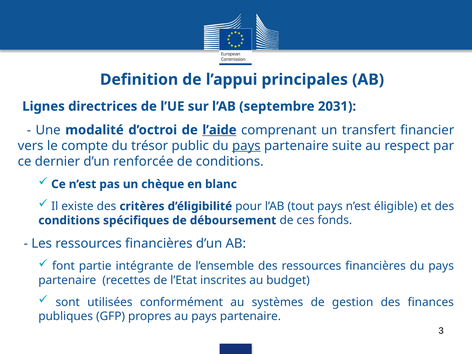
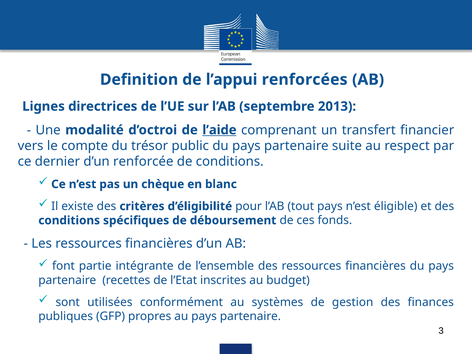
principales: principales -> renforcées
2031: 2031 -> 2013
pays at (246, 146) underline: present -> none
